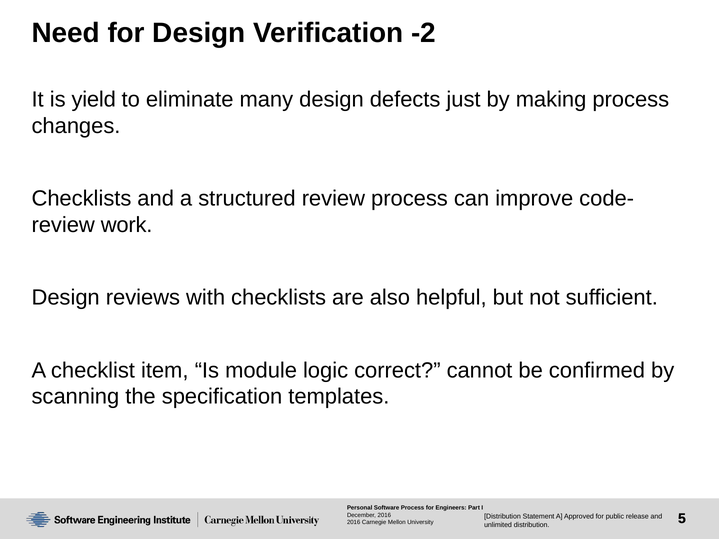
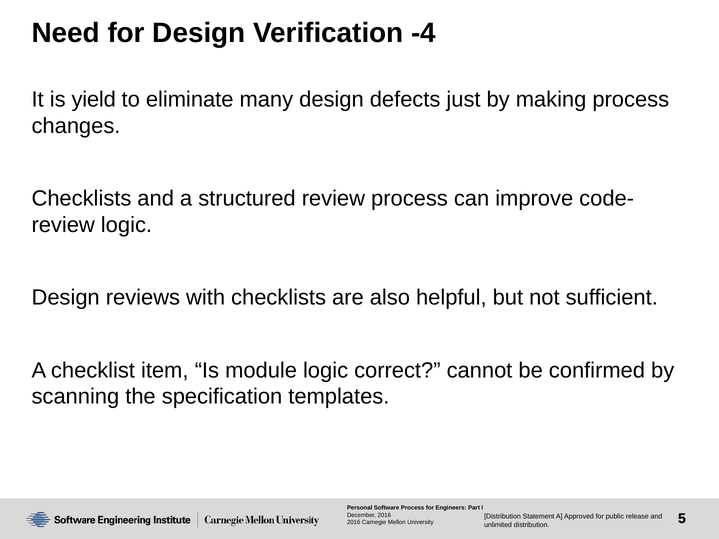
-2: -2 -> -4
review work: work -> logic
